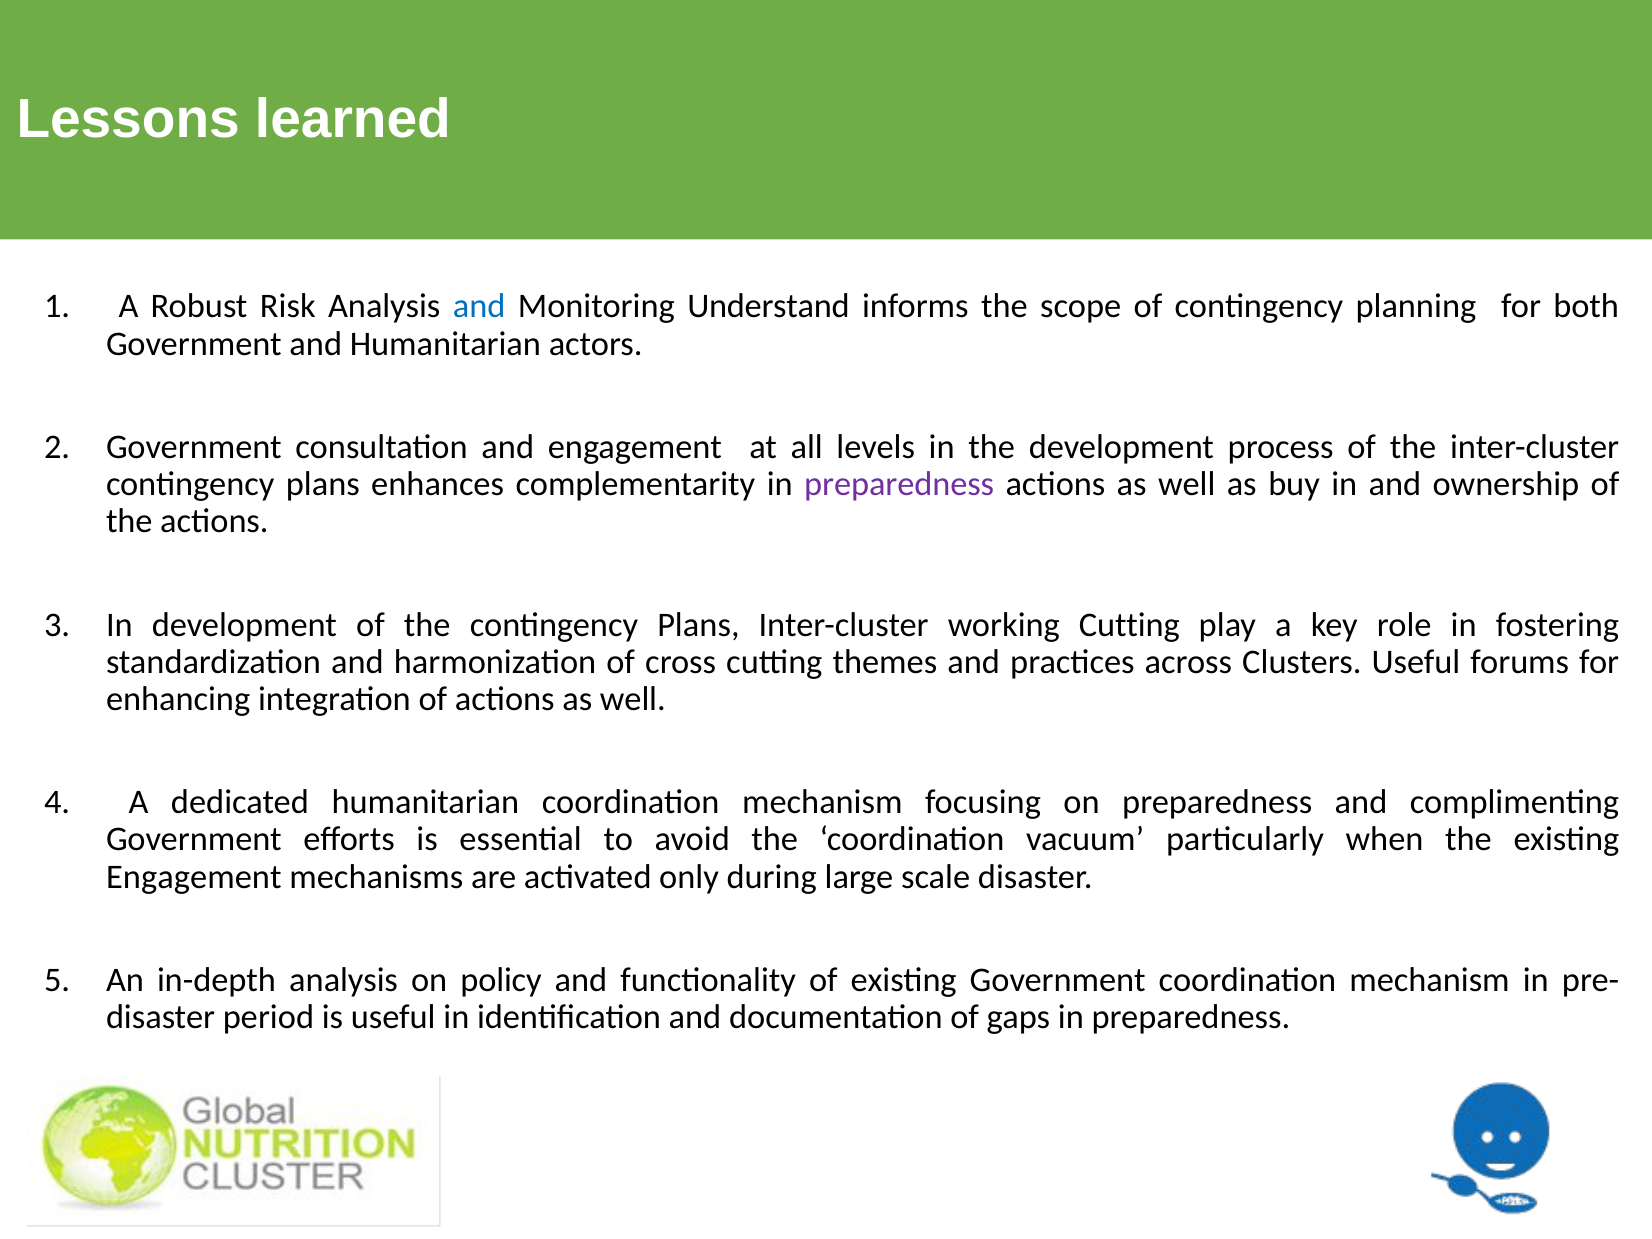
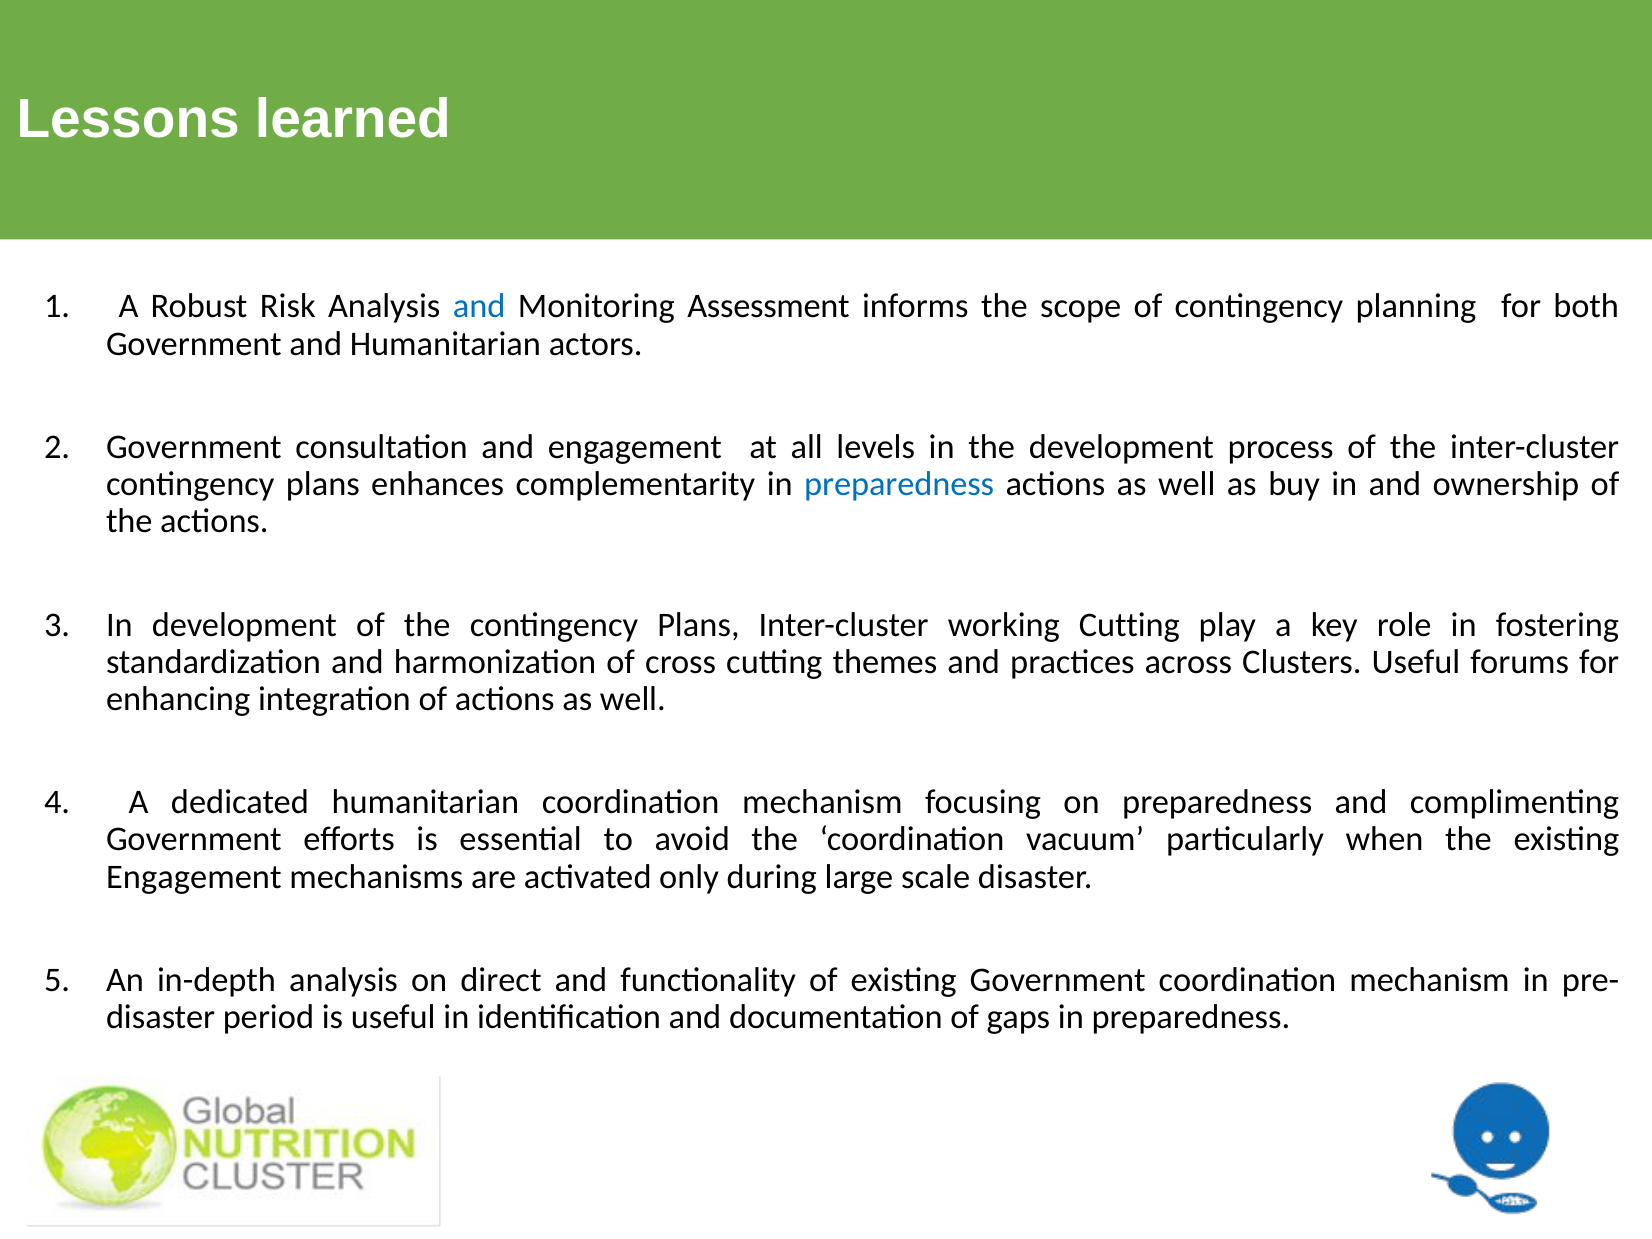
Understand: Understand -> Assessment
preparedness at (899, 484) colour: purple -> blue
policy: policy -> direct
